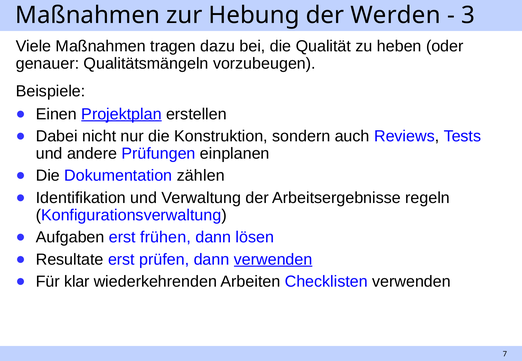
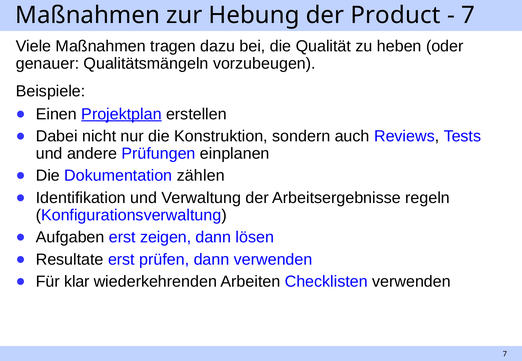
Werden: Werden -> Product
3 at (468, 15): 3 -> 7
frühen: frühen -> zeigen
verwenden at (273, 260) underline: present -> none
